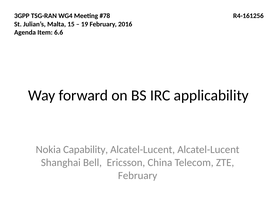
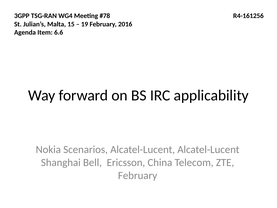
Capability: Capability -> Scenarios
